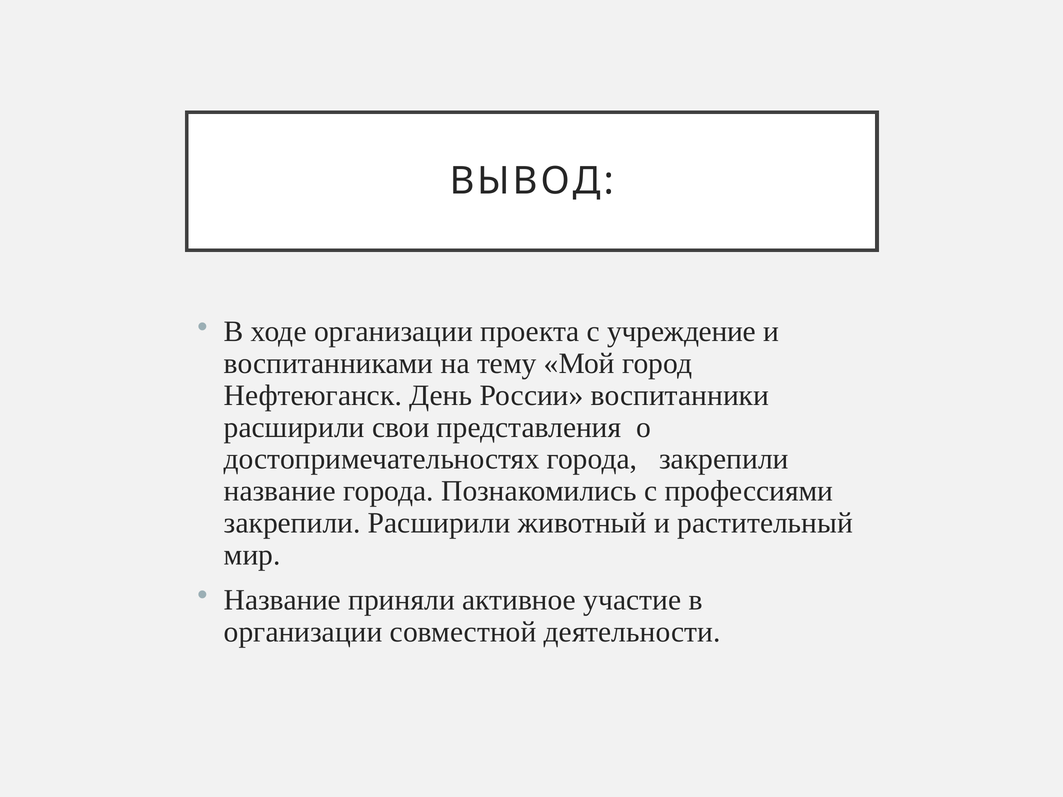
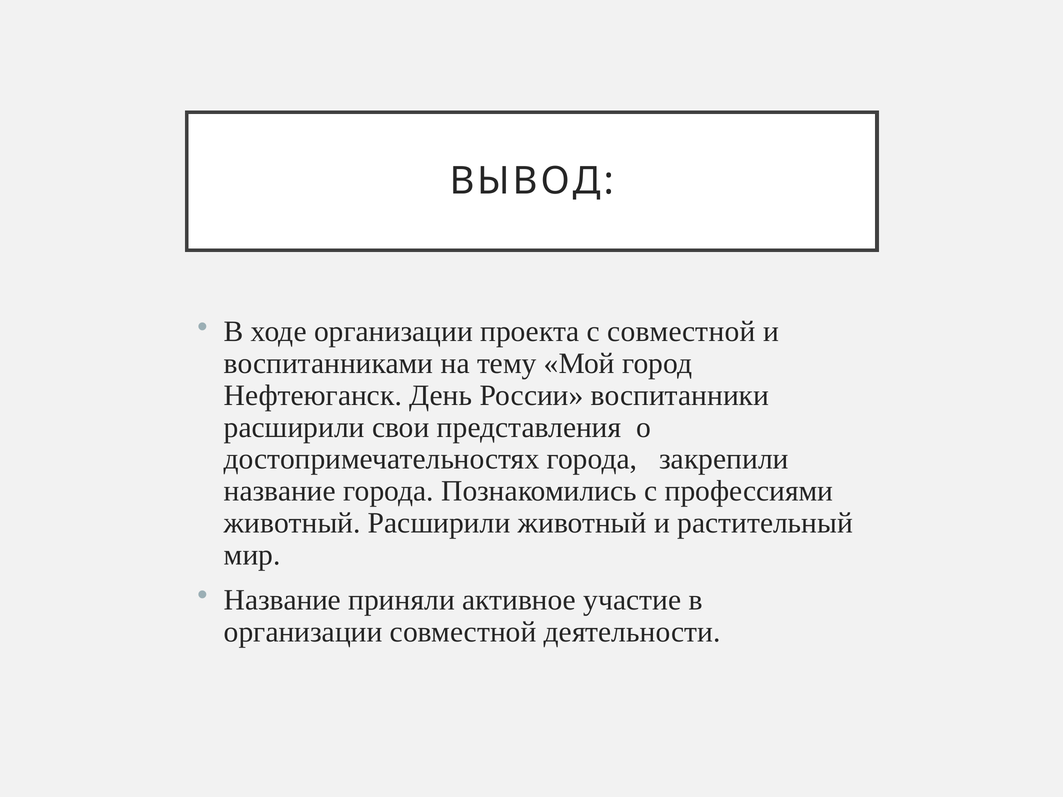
с учреждение: учреждение -> совместной
закрепили at (292, 523): закрепили -> животный
